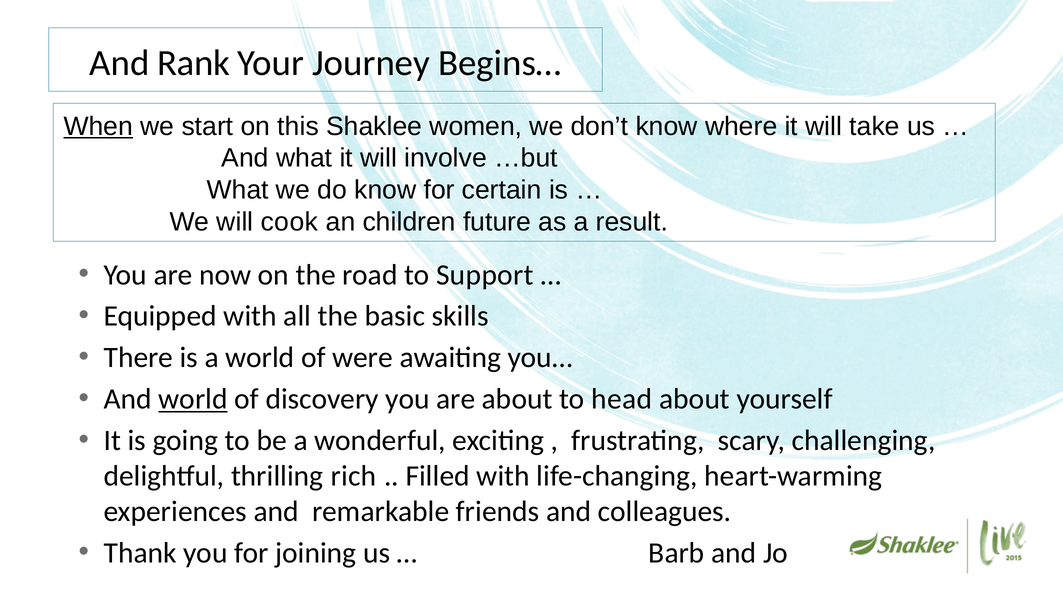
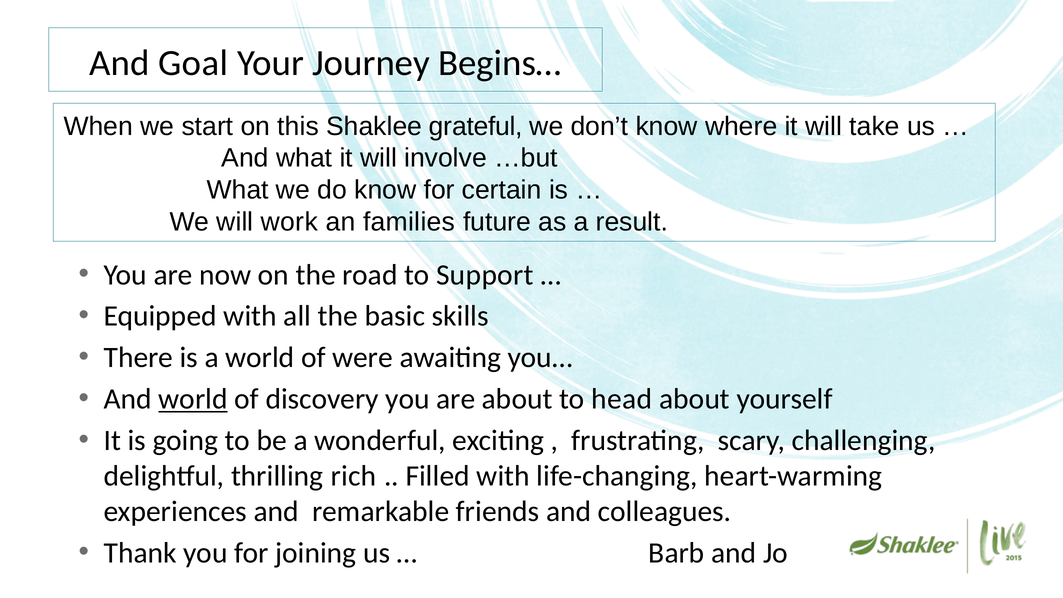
Rank: Rank -> Goal
When underline: present -> none
women: women -> grateful
cook: cook -> work
children: children -> families
